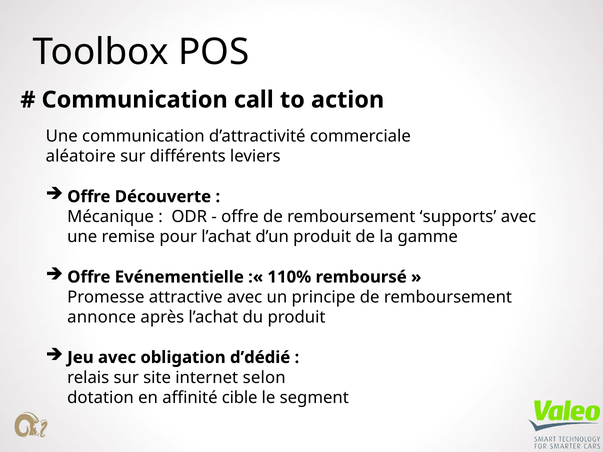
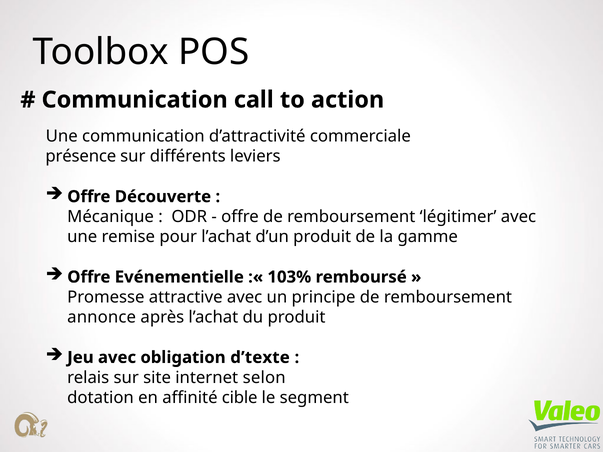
aléatoire: aléatoire -> présence
supports: supports -> légitimer
110%: 110% -> 103%
d’dédié: d’dédié -> d’texte
